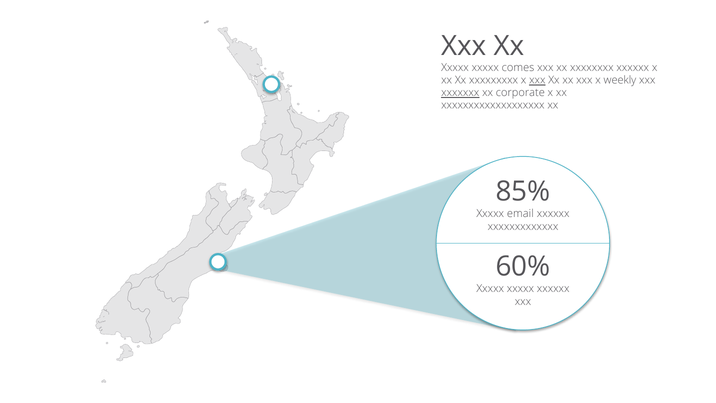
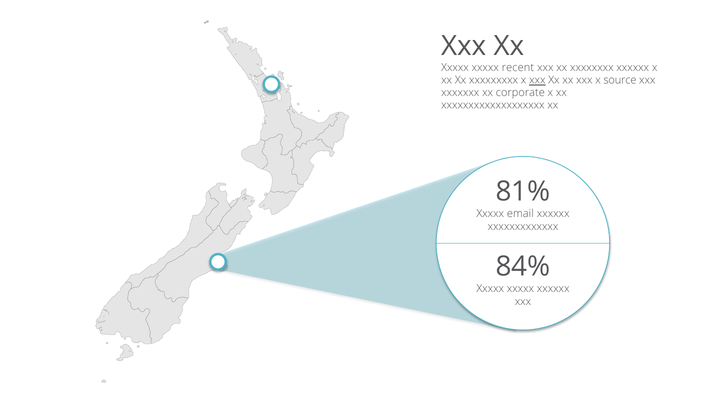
comes: comes -> recent
weekly: weekly -> source
xxxxxxx underline: present -> none
85%: 85% -> 81%
60%: 60% -> 84%
